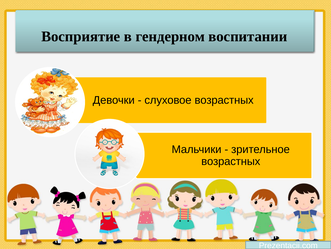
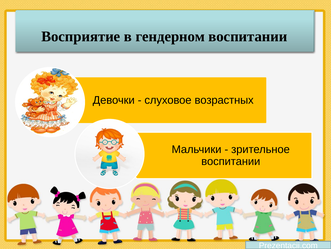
возрастных at (231, 161): возрастных -> воспитании
